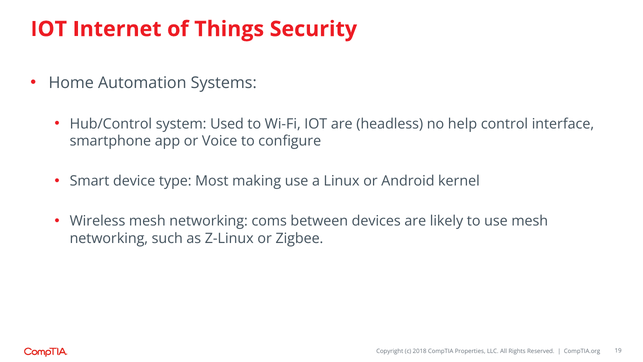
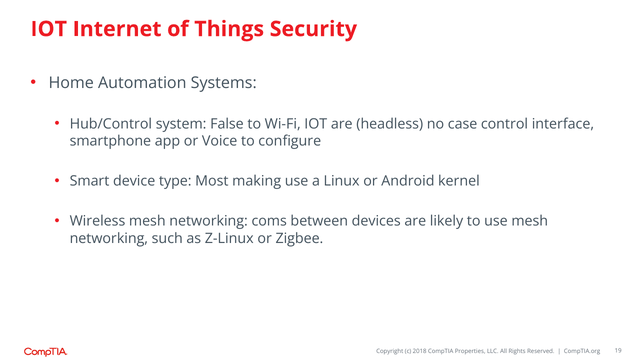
Used: Used -> False
help: help -> case
